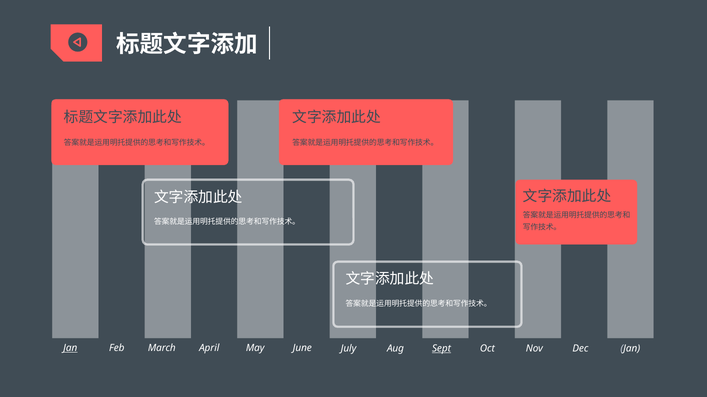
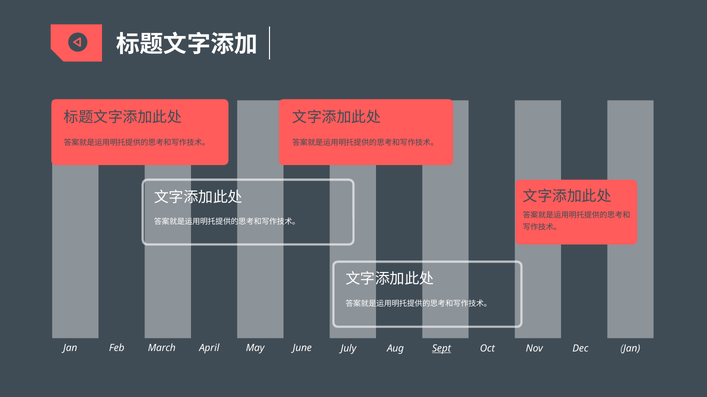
Jan at (70, 349) underline: present -> none
